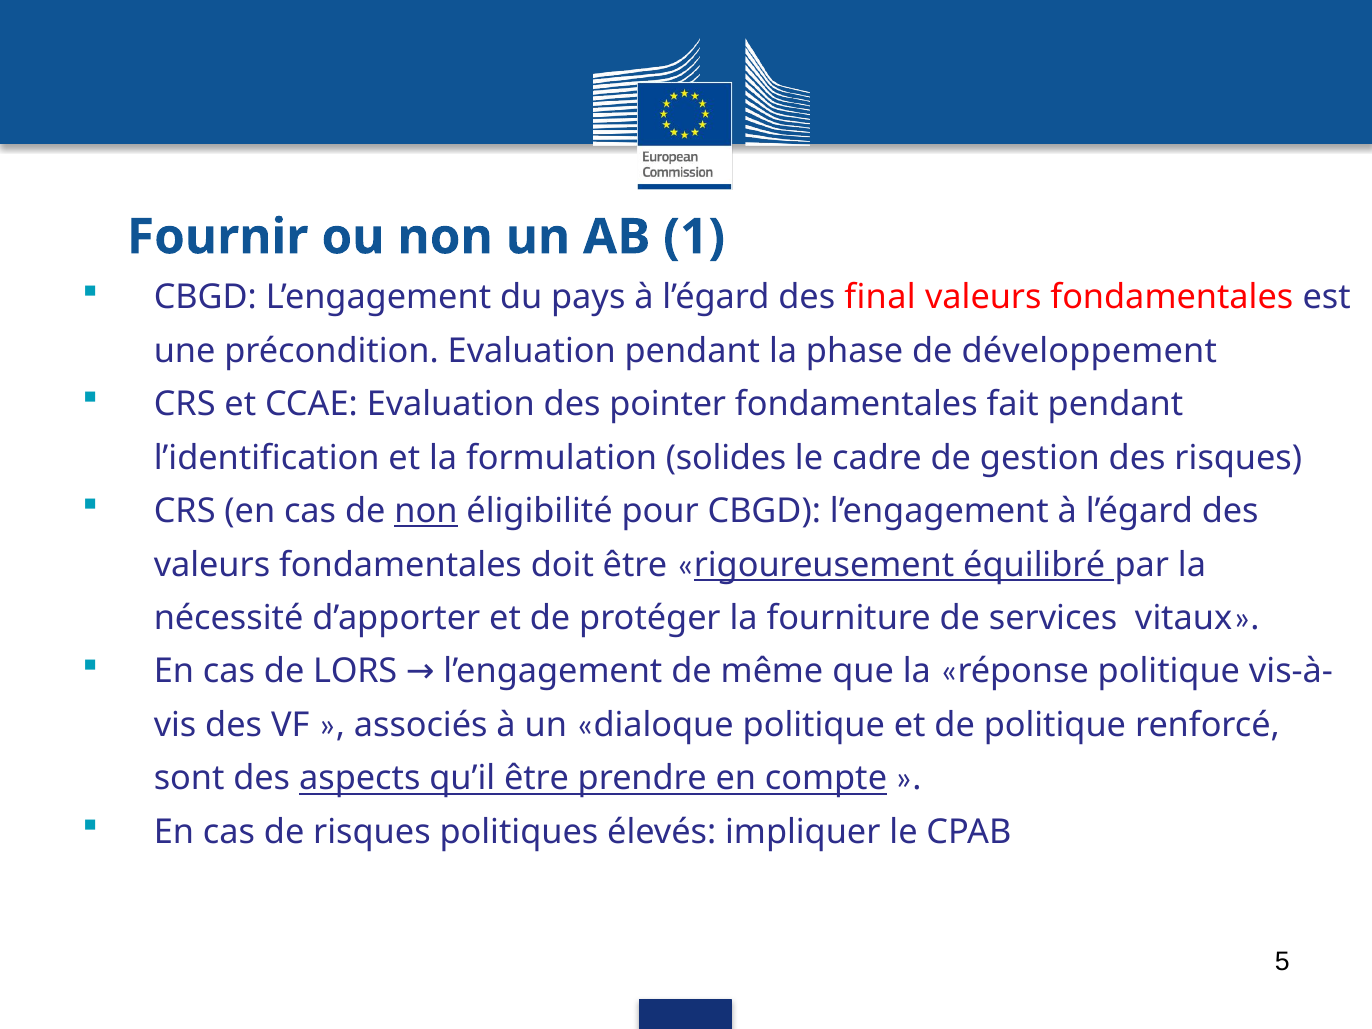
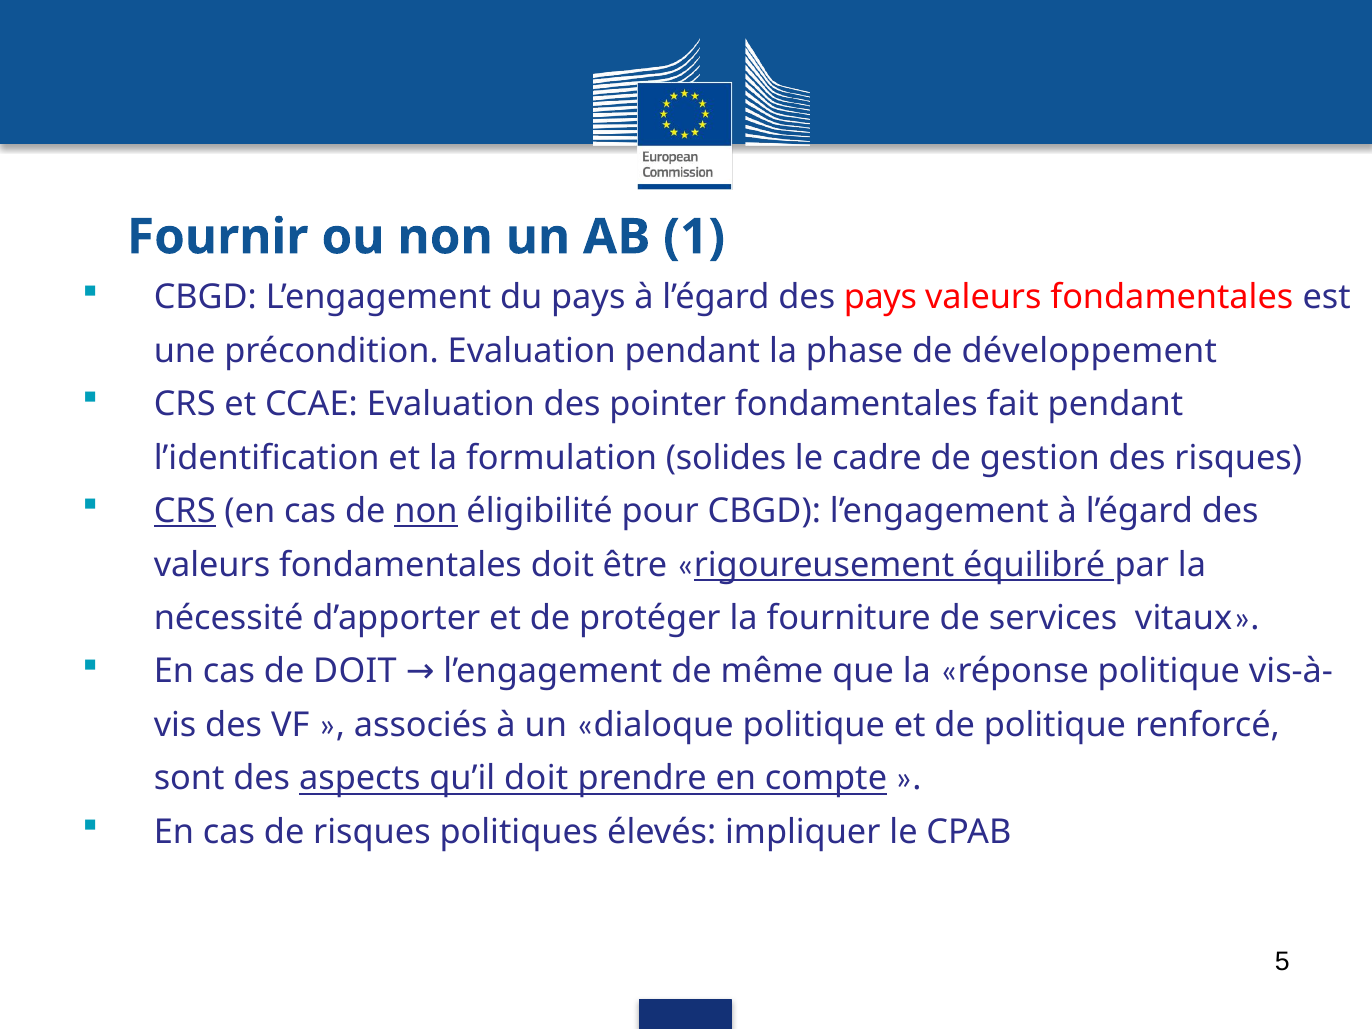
des final: final -> pays
CRS at (185, 511) underline: none -> present
de LORS: LORS -> DOIT
qu’il être: être -> doit
